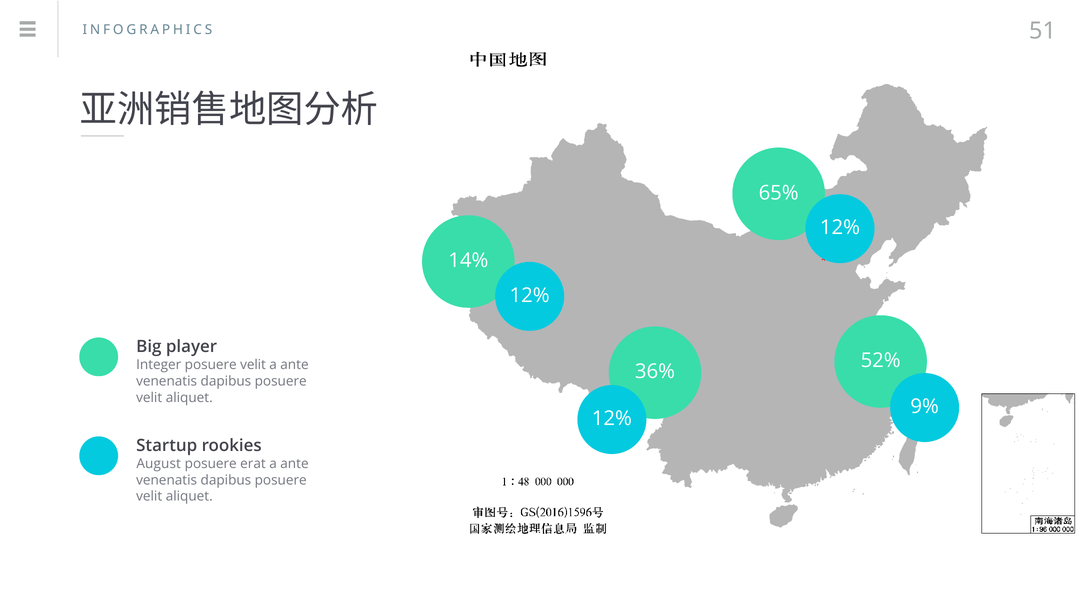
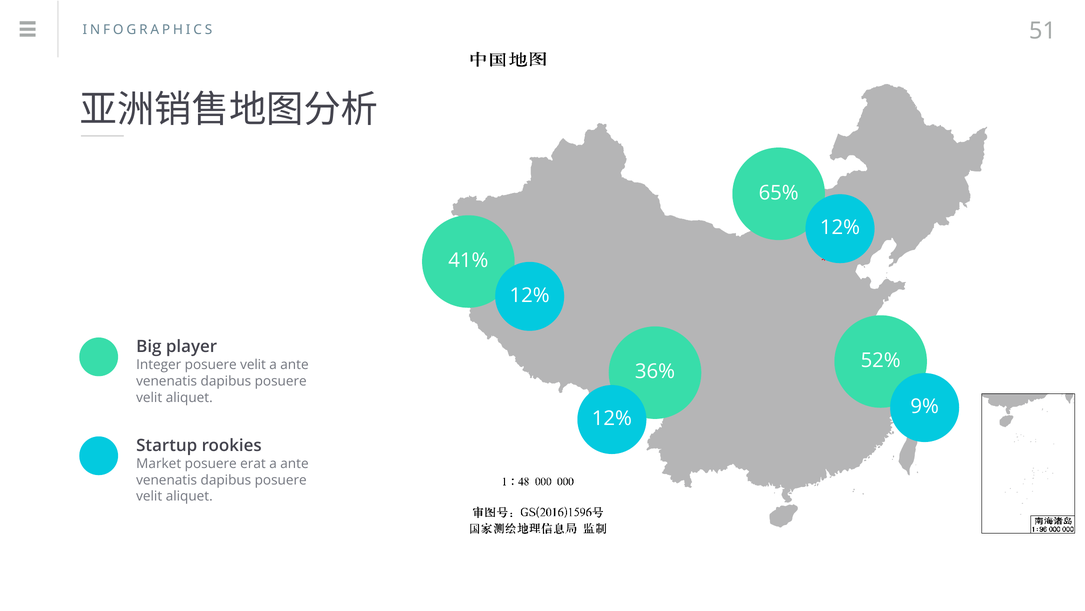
14%: 14% -> 41%
August: August -> Market
